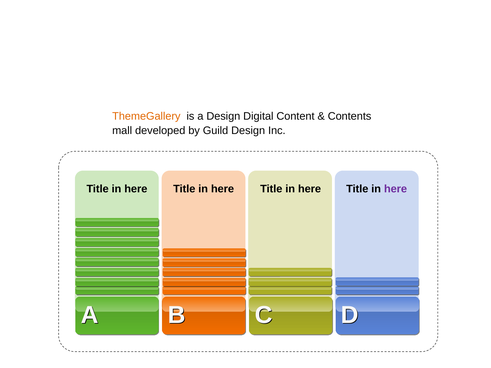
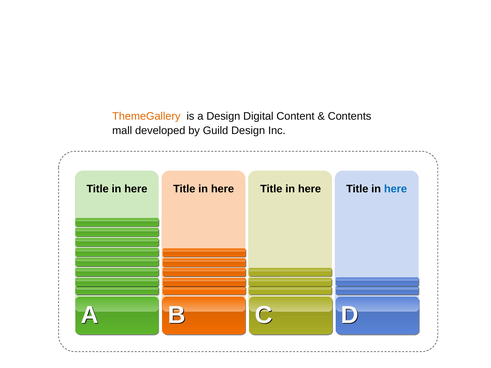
here at (396, 189) colour: purple -> blue
